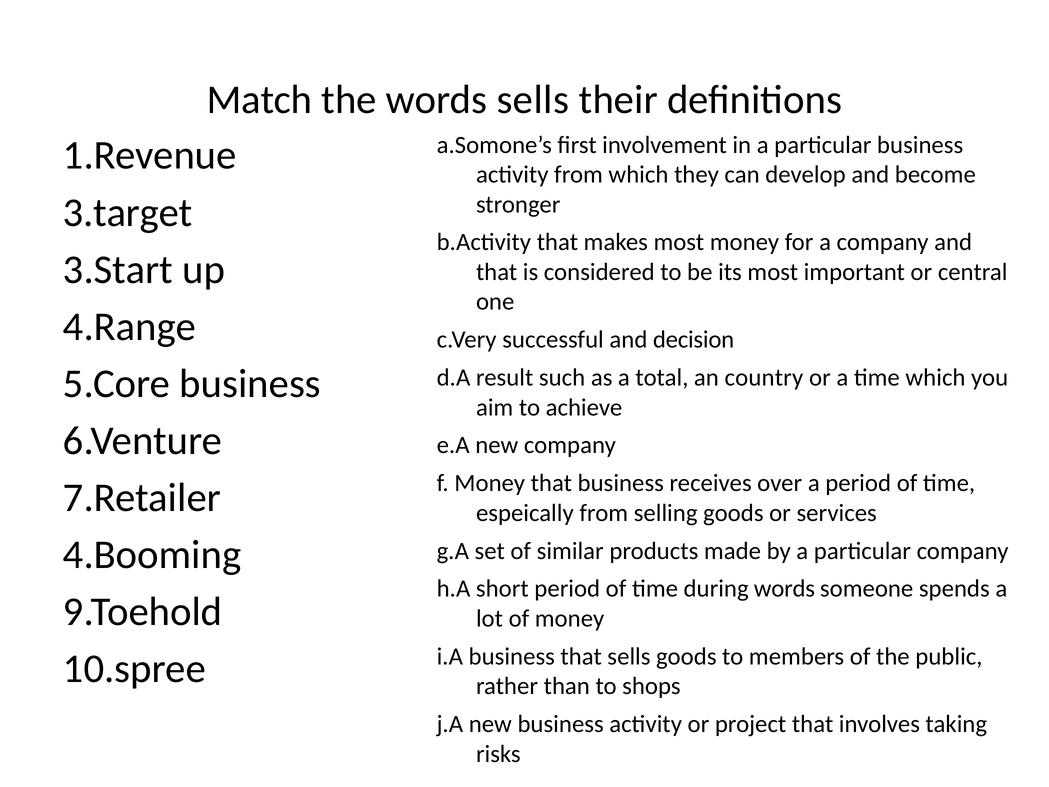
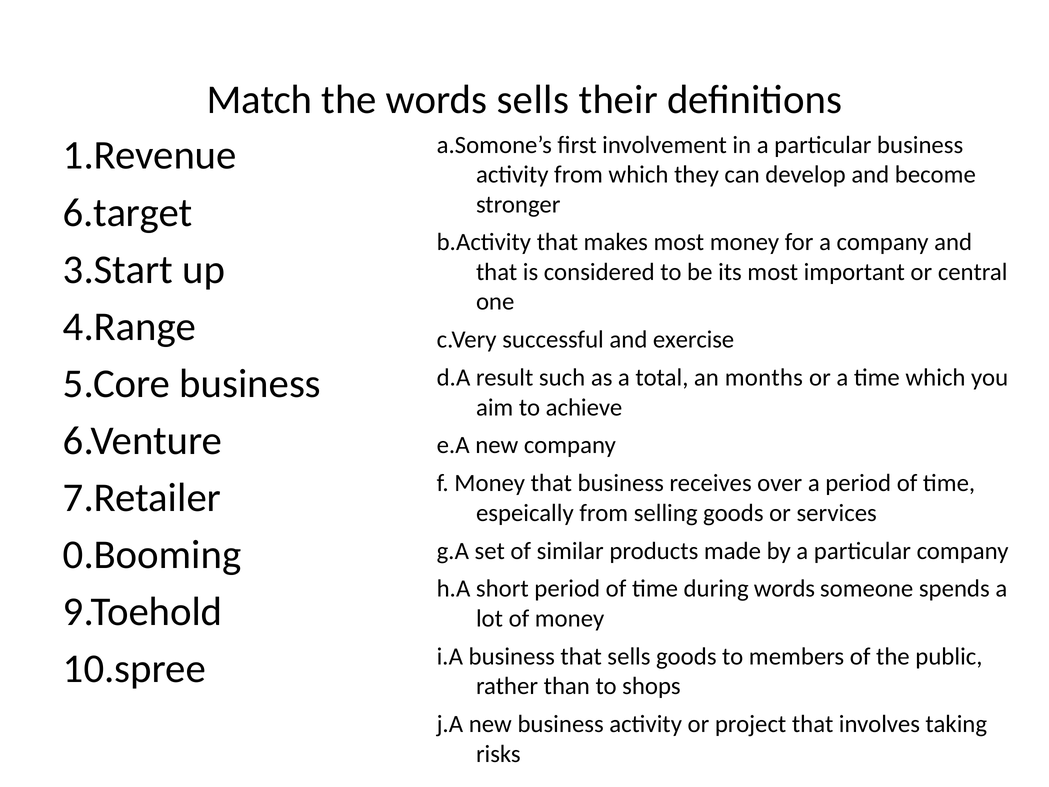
3.target: 3.target -> 6.target
decision: decision -> exercise
country: country -> months
4.Booming: 4.Booming -> 0.Booming
